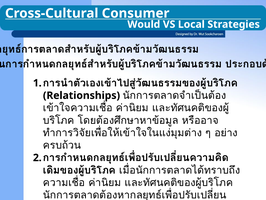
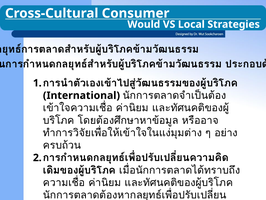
Relationships: Relationships -> International
